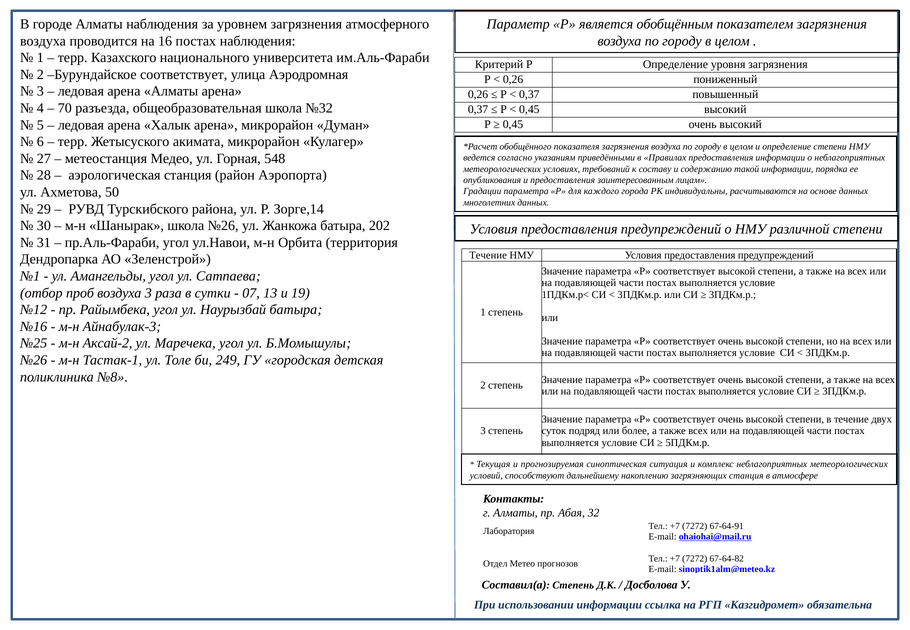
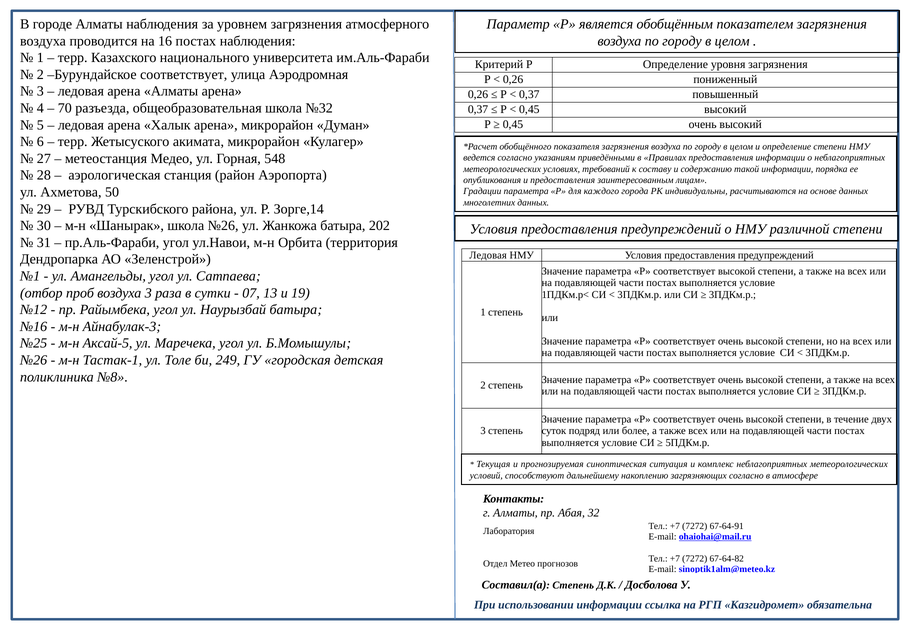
Течение at (488, 255): Течение -> Ледовая
Аксай-2: Аксай-2 -> Аксай-5
загрязняющих станция: станция -> согласно
